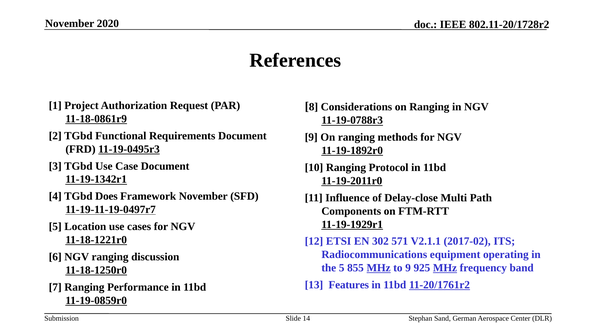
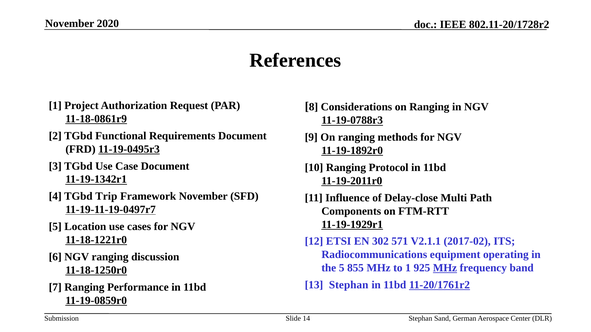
Does: Does -> Trip
MHz at (379, 268) underline: present -> none
to 9: 9 -> 1
13 Features: Features -> Stephan
